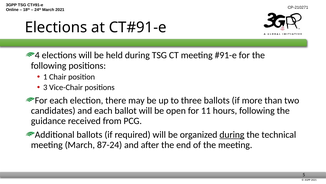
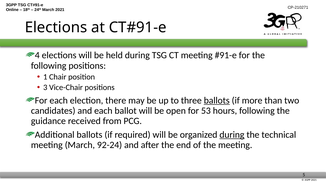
ballots at (217, 100) underline: none -> present
11: 11 -> 53
87-24: 87-24 -> 92-24
